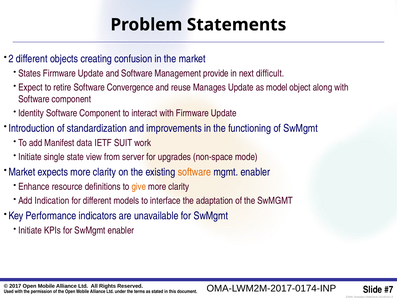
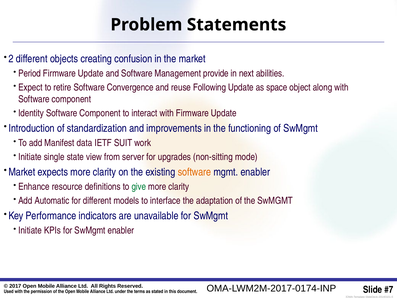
States: States -> Period
difficult: difficult -> abilities
Manages: Manages -> Following
model: model -> space
non-space: non-space -> non-sitting
give colour: orange -> green
Indication: Indication -> Automatic
